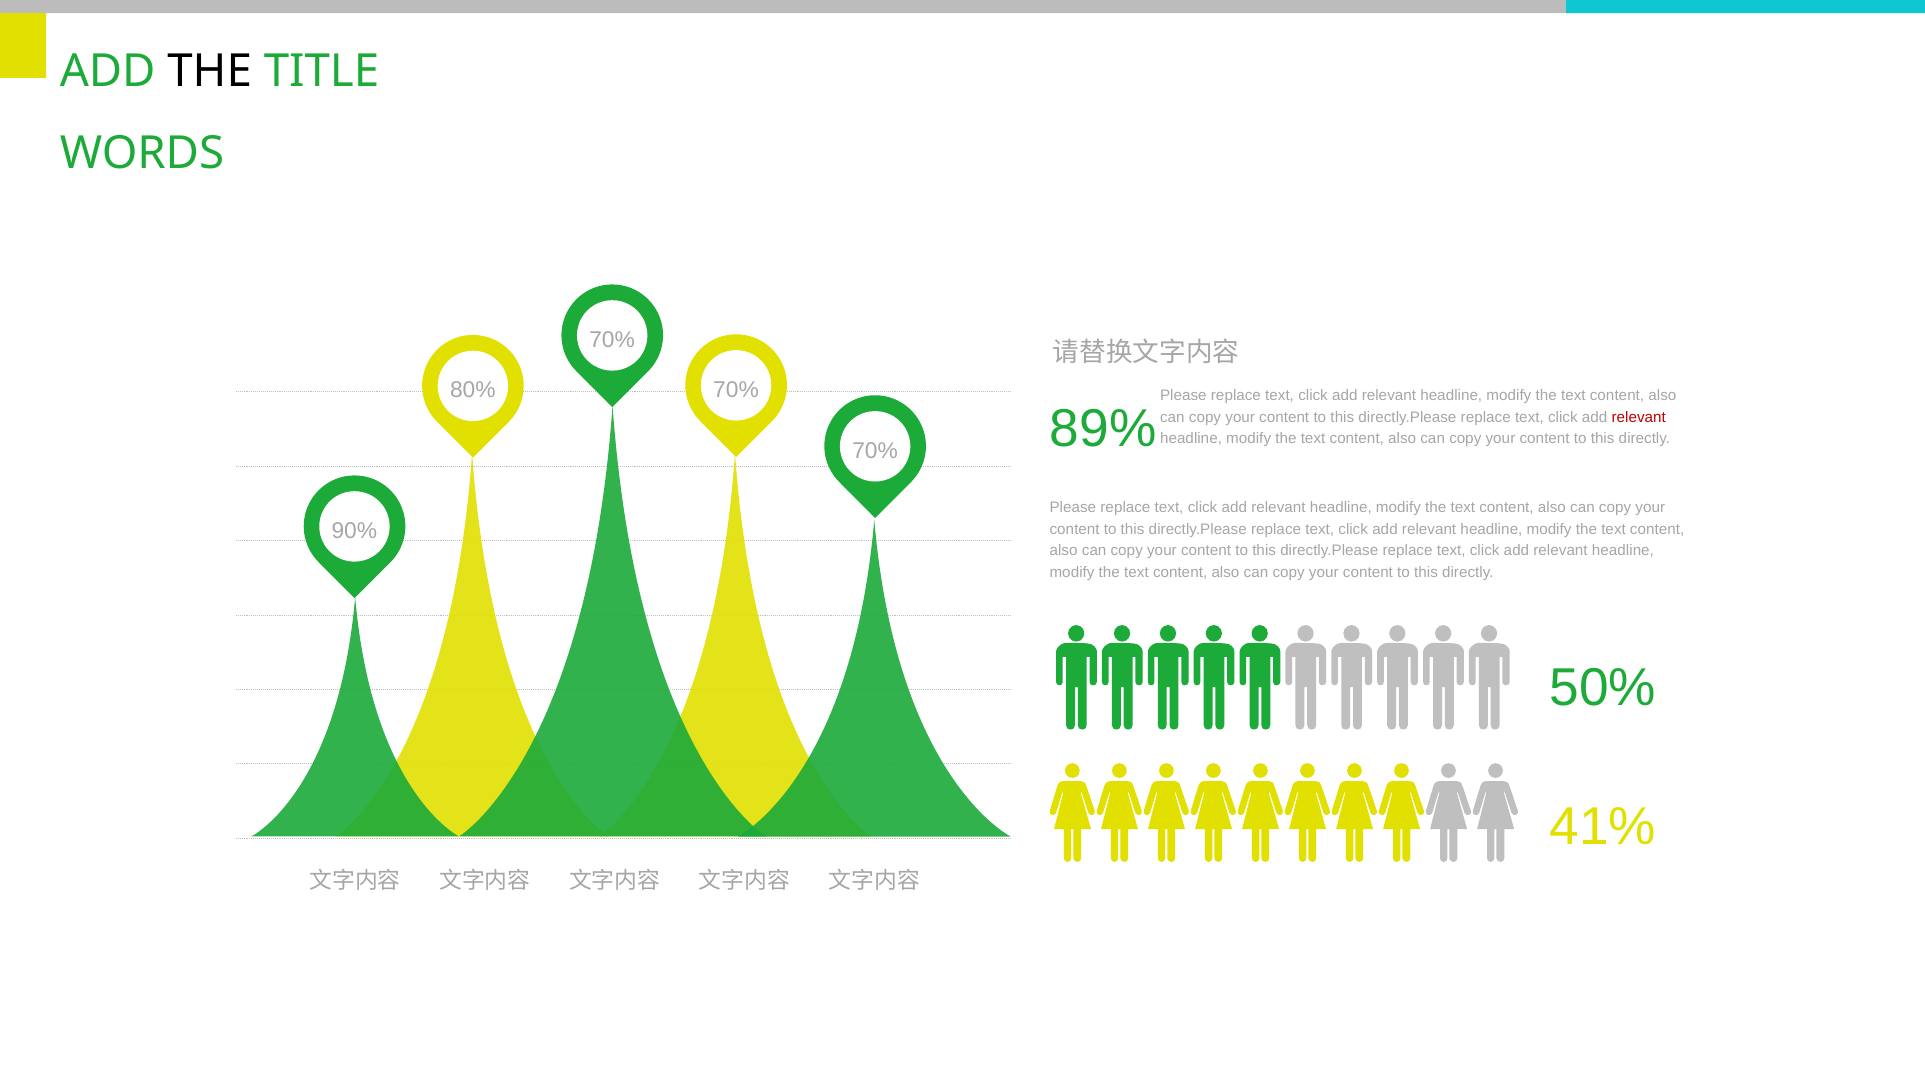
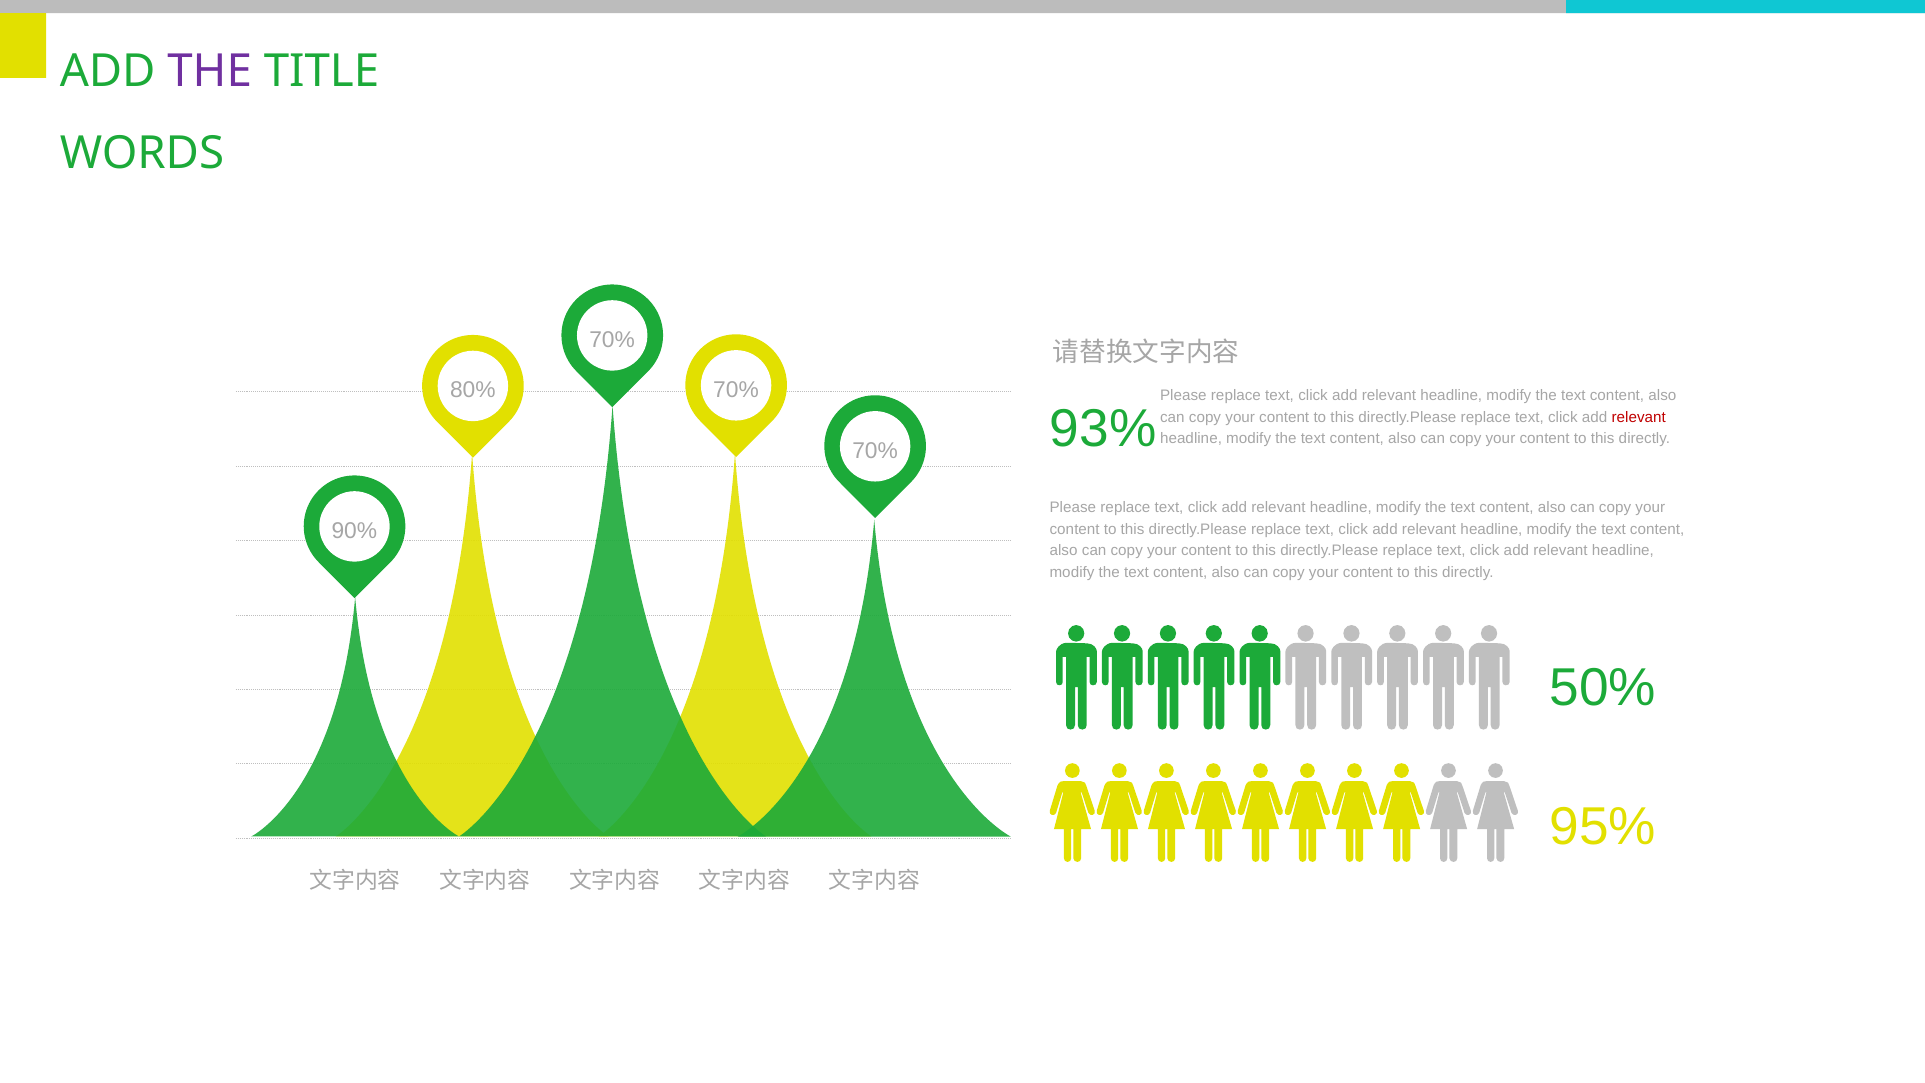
THE at (210, 71) colour: black -> purple
89%: 89% -> 93%
41%: 41% -> 95%
